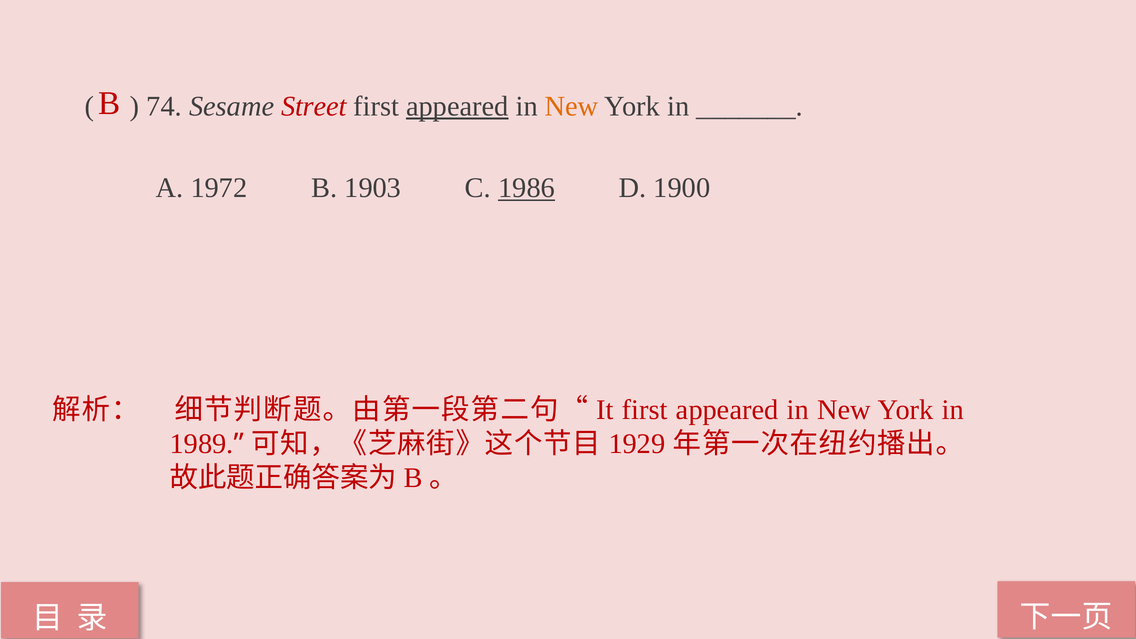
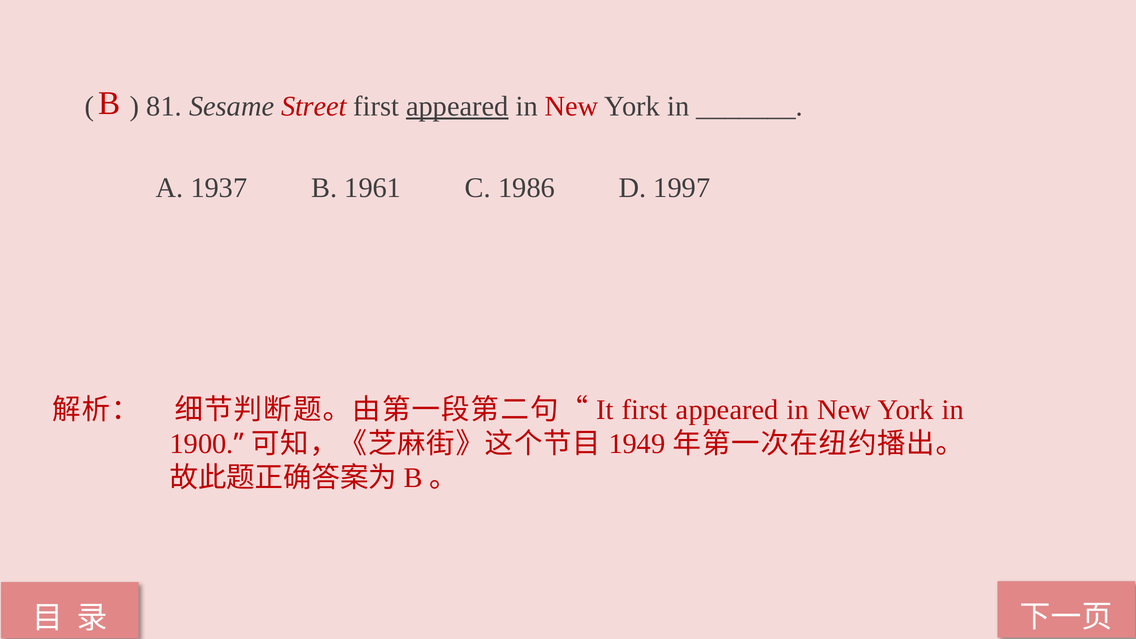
74: 74 -> 81
New at (572, 106) colour: orange -> red
1972: 1972 -> 1937
1903: 1903 -> 1961
1986 underline: present -> none
1900: 1900 -> 1997
1989: 1989 -> 1900
1929: 1929 -> 1949
